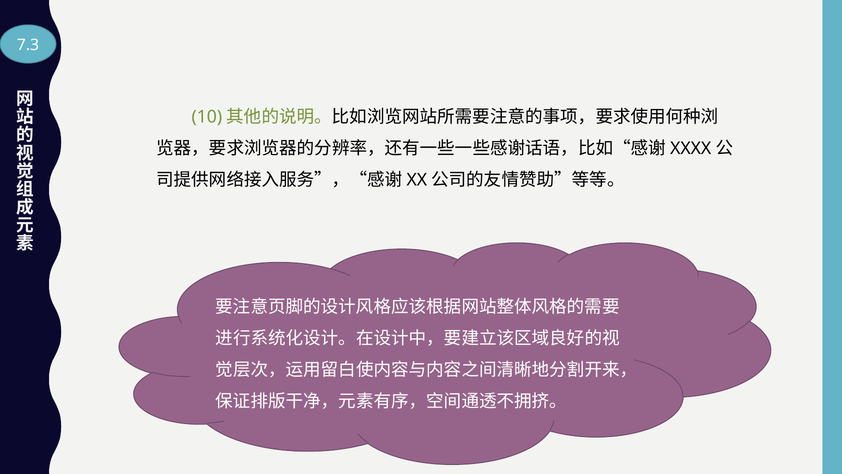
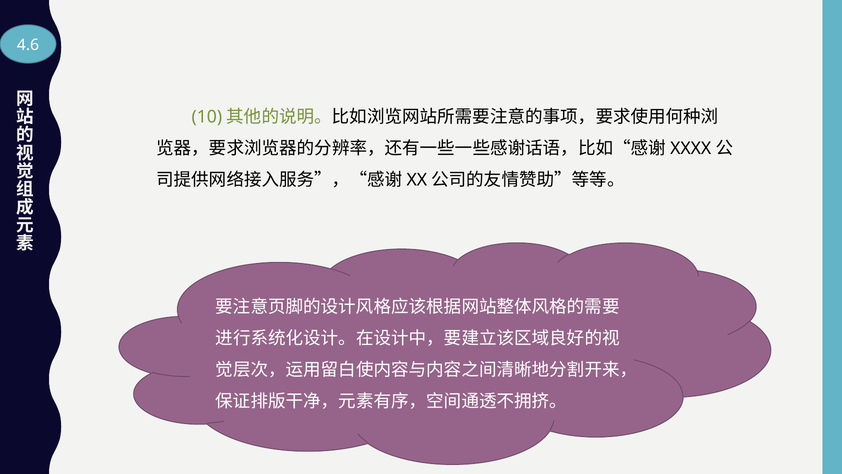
7.3: 7.3 -> 4.6
